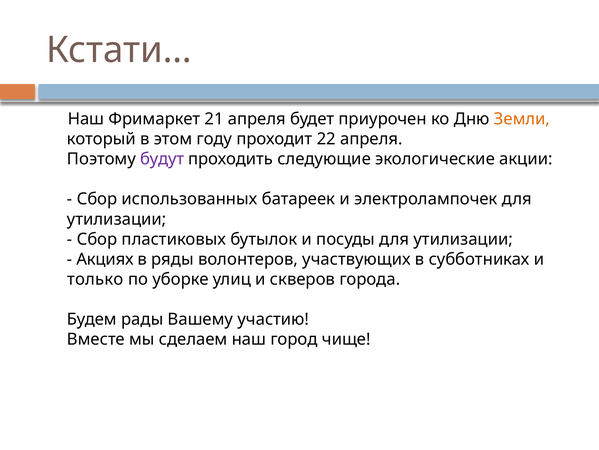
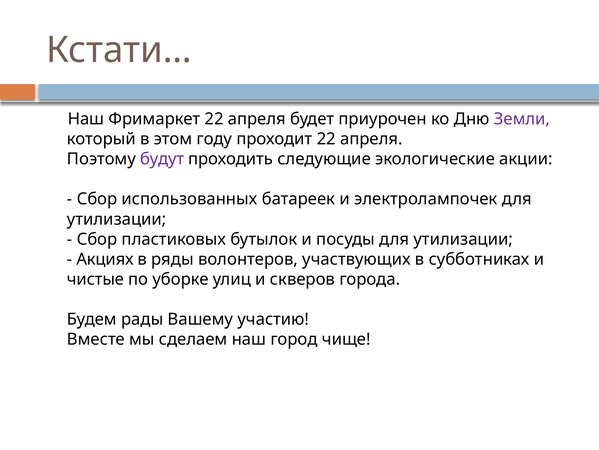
Фримаркет 21: 21 -> 22
Земли colour: orange -> purple
только: только -> чистые
